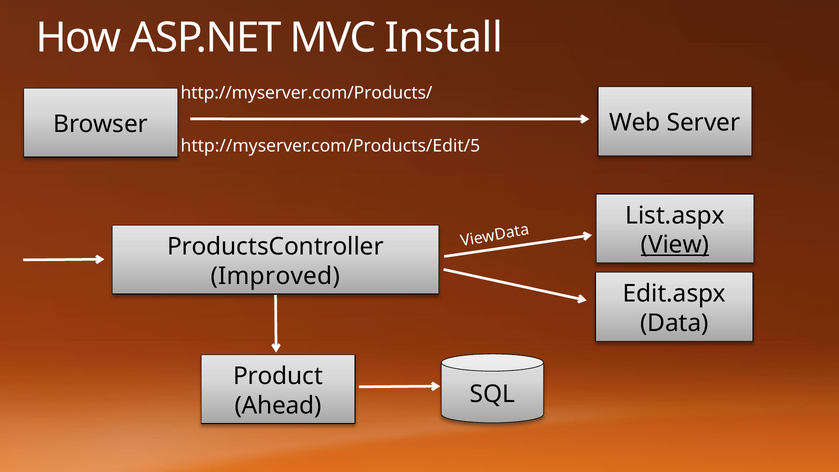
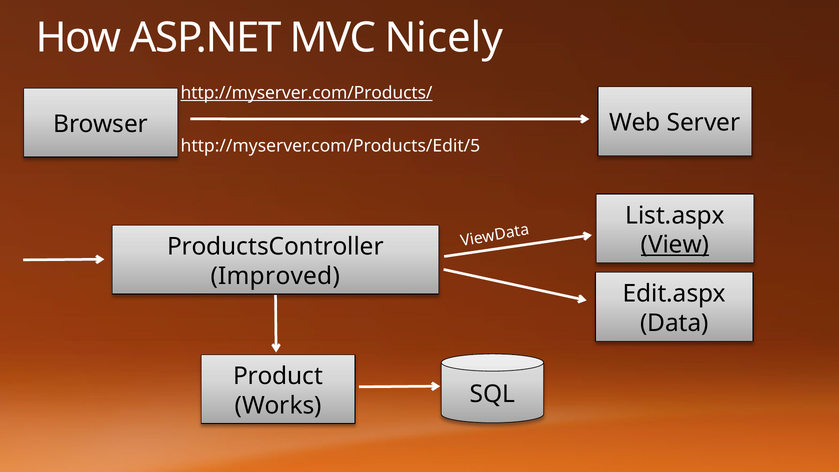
Install: Install -> Nicely
http://myserver.com/Products/ underline: none -> present
Ahead: Ahead -> Works
